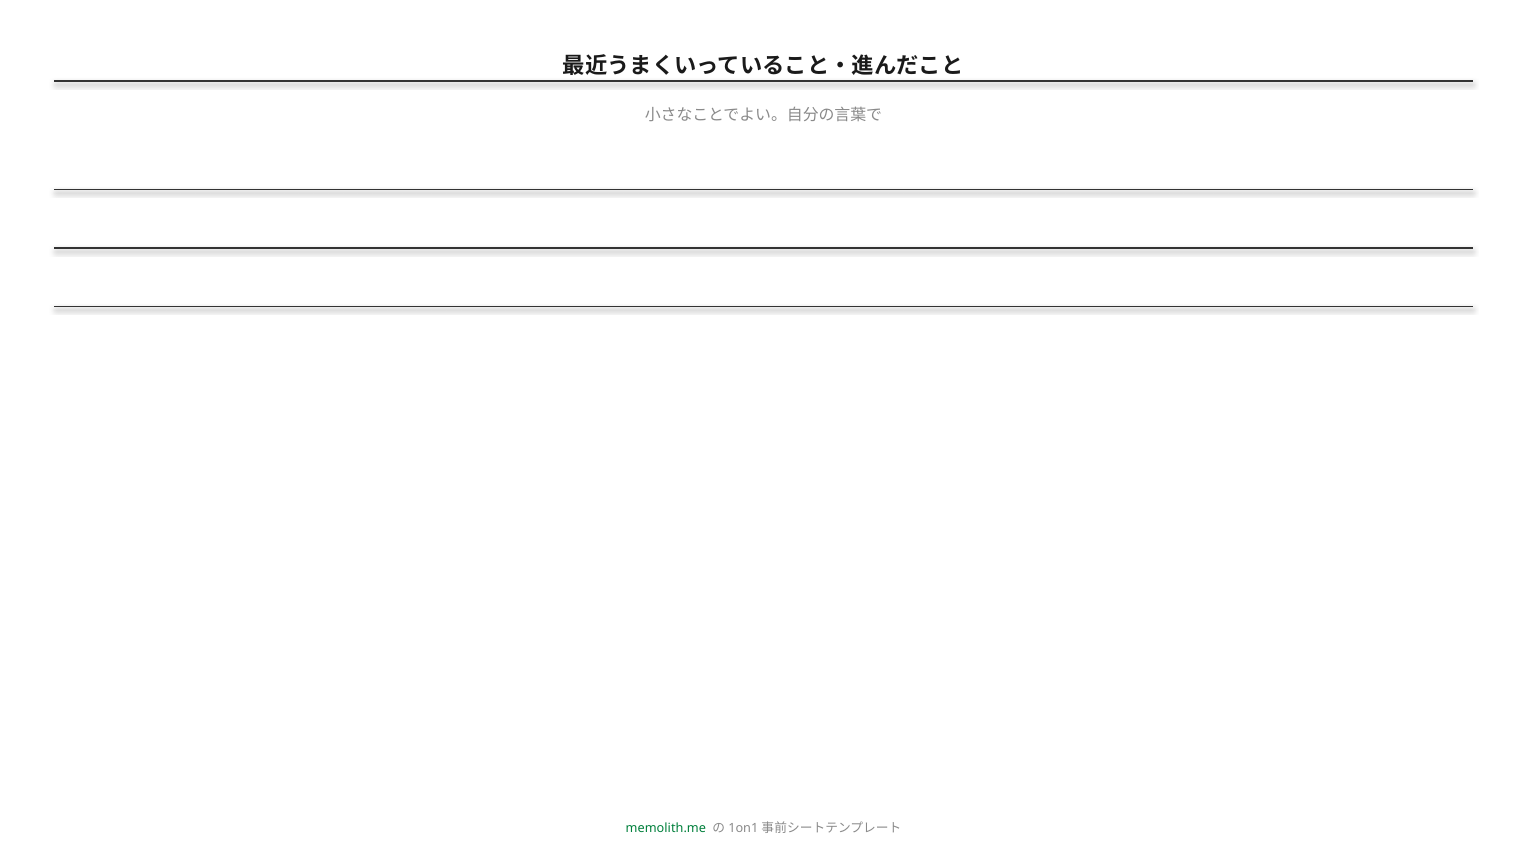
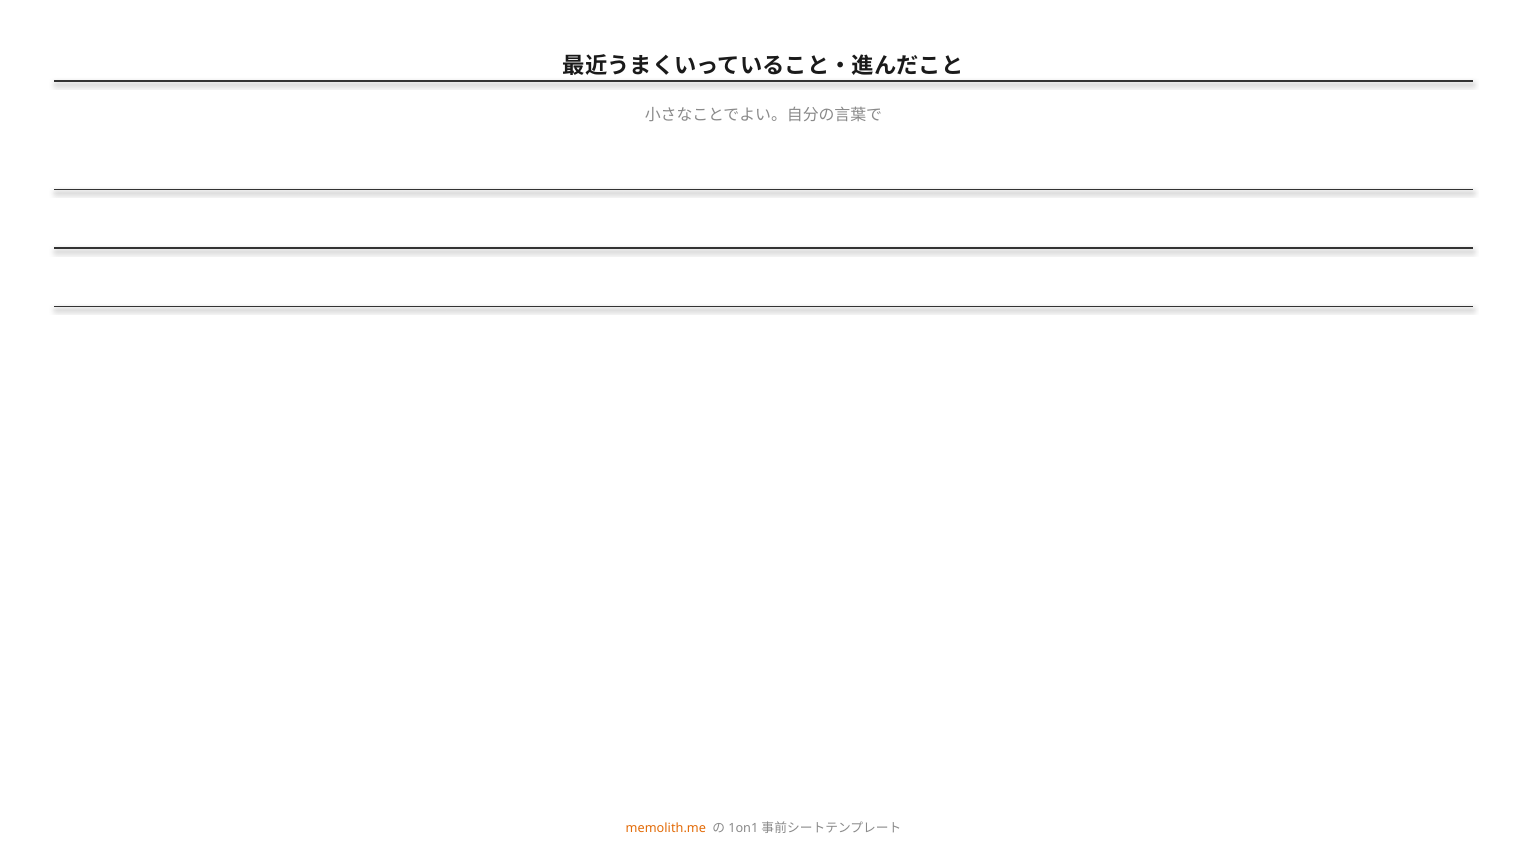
memolith.me colour: green -> orange
